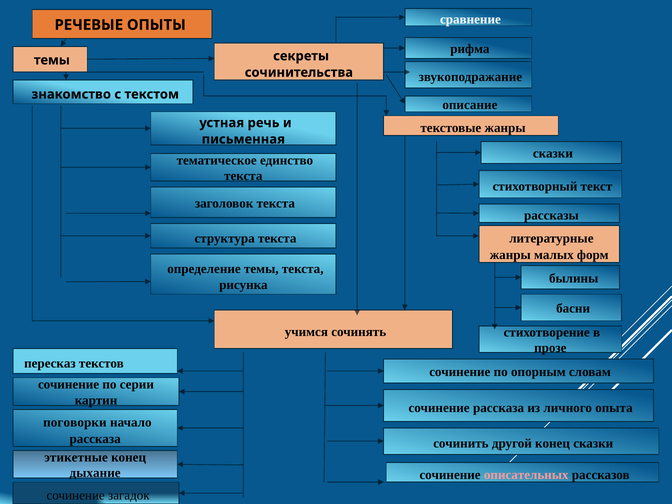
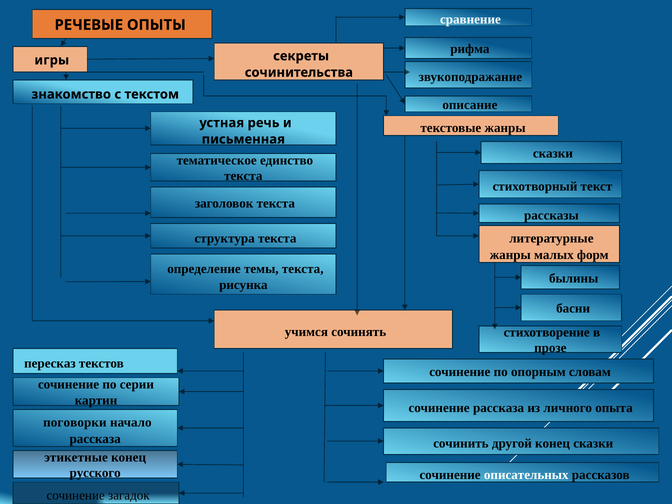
темы at (52, 60): темы -> игры
дыхание: дыхание -> русского
описательных colour: pink -> white
